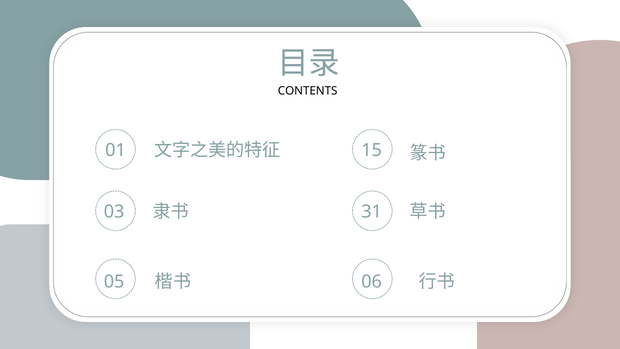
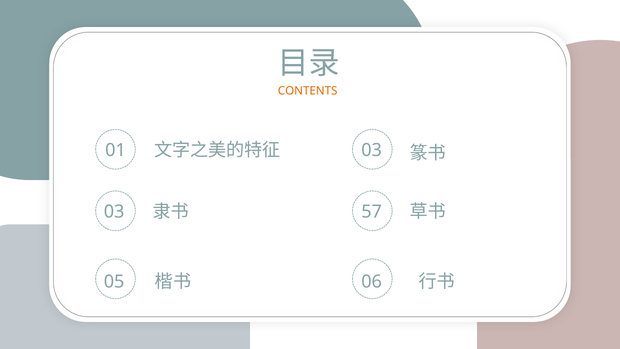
CONTENTS colour: black -> orange
15 at (372, 150): 15 -> 03
31: 31 -> 57
